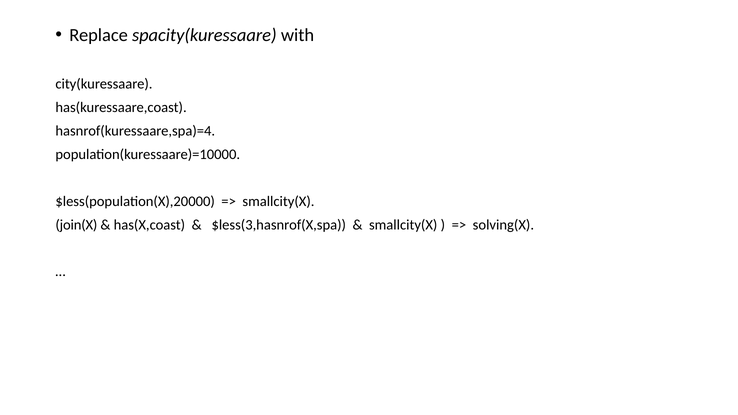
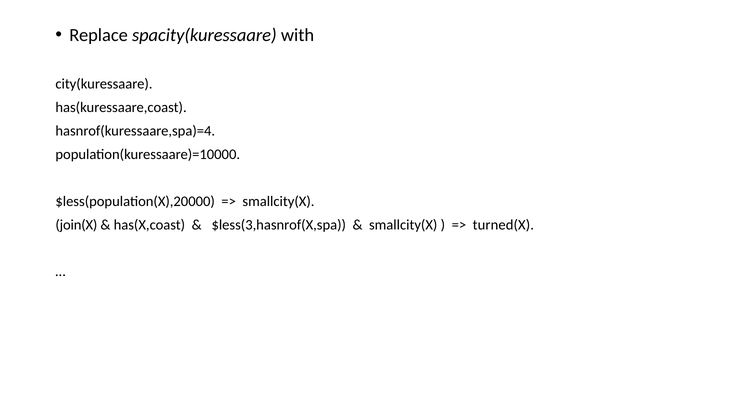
solving(X: solving(X -> turned(X
